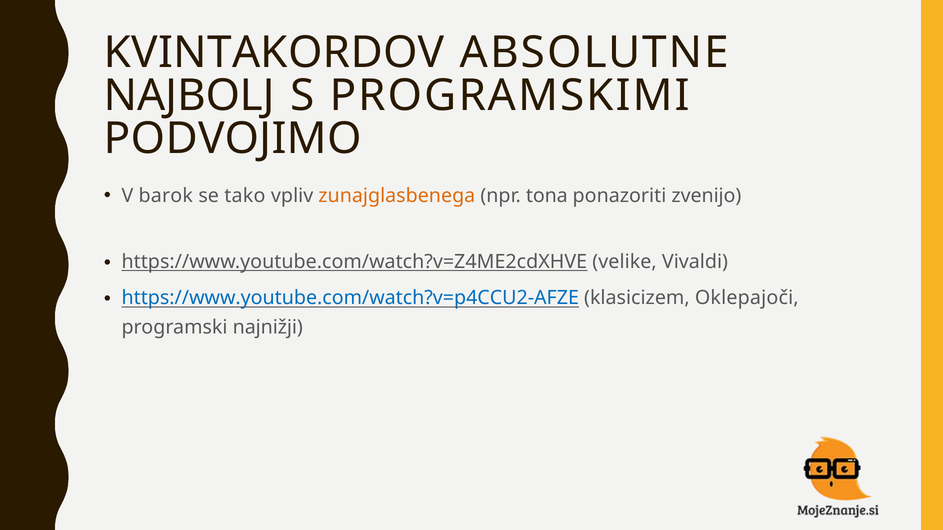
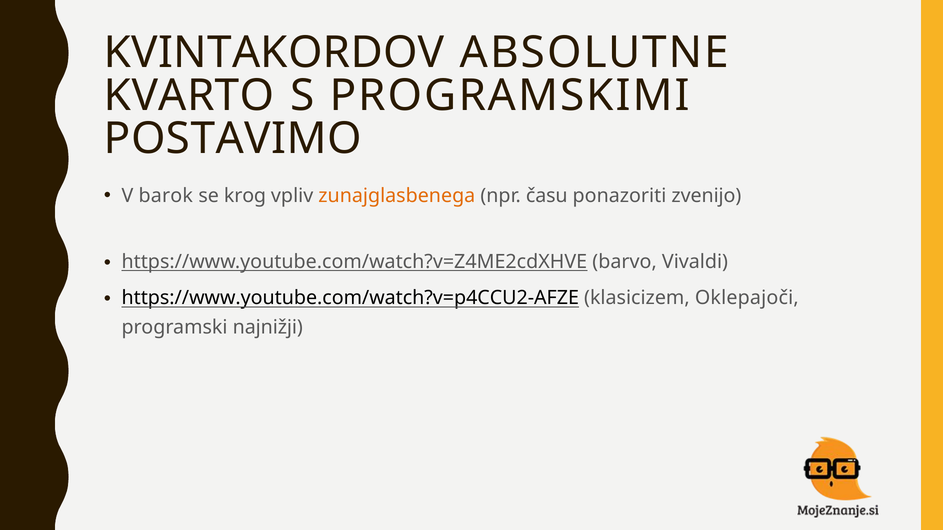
NAJBOLJ: NAJBOLJ -> KVARTO
PODVOJIMO: PODVOJIMO -> POSTAVIMO
tako: tako -> krog
tona: tona -> času
velike: velike -> barvo
https://www.youtube.com/watch?v=p4CCU2-AFZE colour: blue -> black
